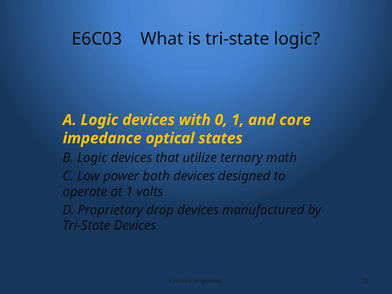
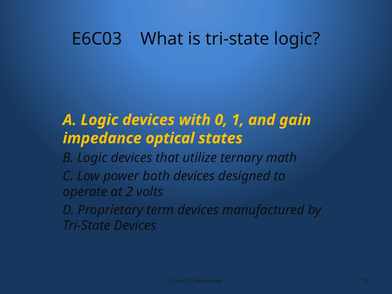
core: core -> gain
at 1: 1 -> 2
drop: drop -> term
